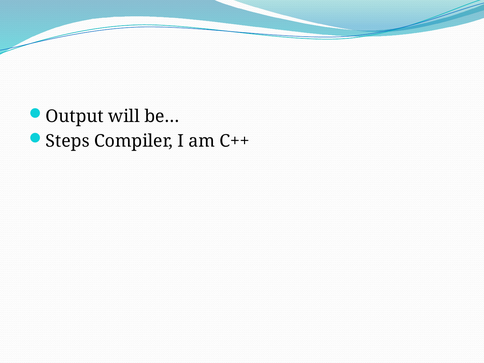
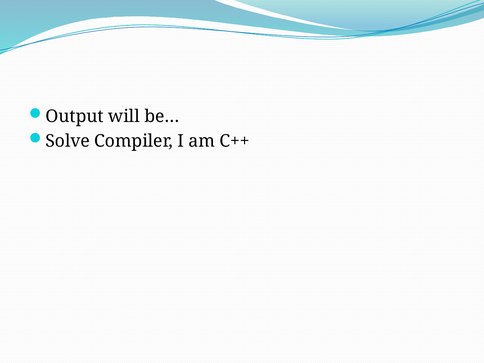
Steps: Steps -> Solve
